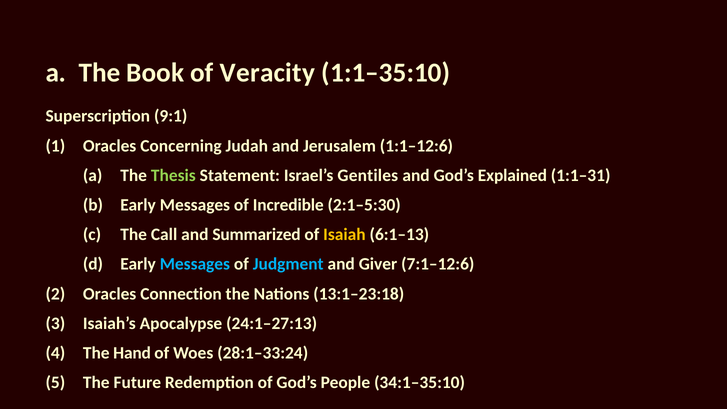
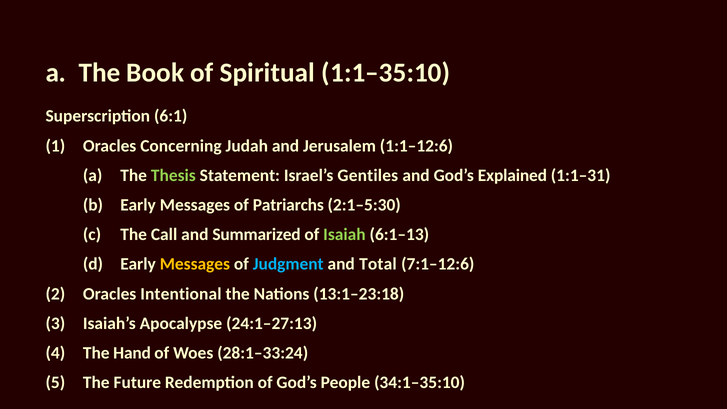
Veracity: Veracity -> Spiritual
9:1: 9:1 -> 6:1
Incredible: Incredible -> Patriarchs
Isaiah colour: yellow -> light green
Messages at (195, 264) colour: light blue -> yellow
Giver: Giver -> Total
Connection: Connection -> Intentional
